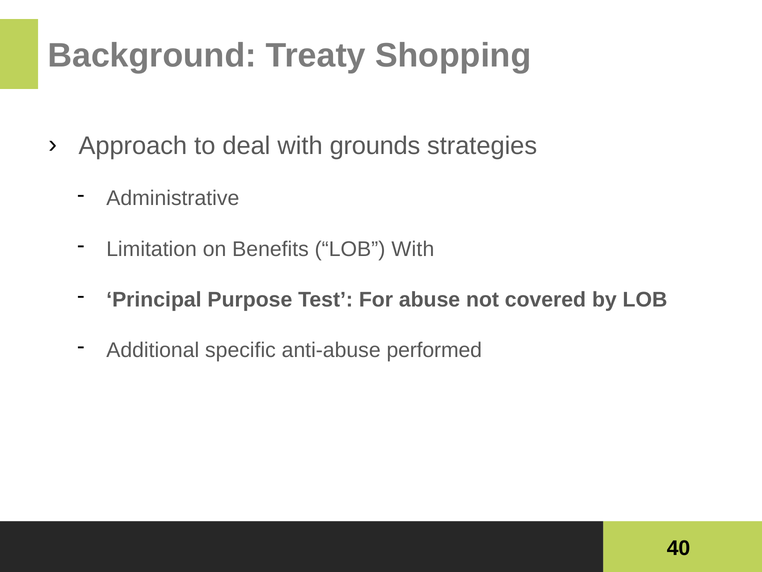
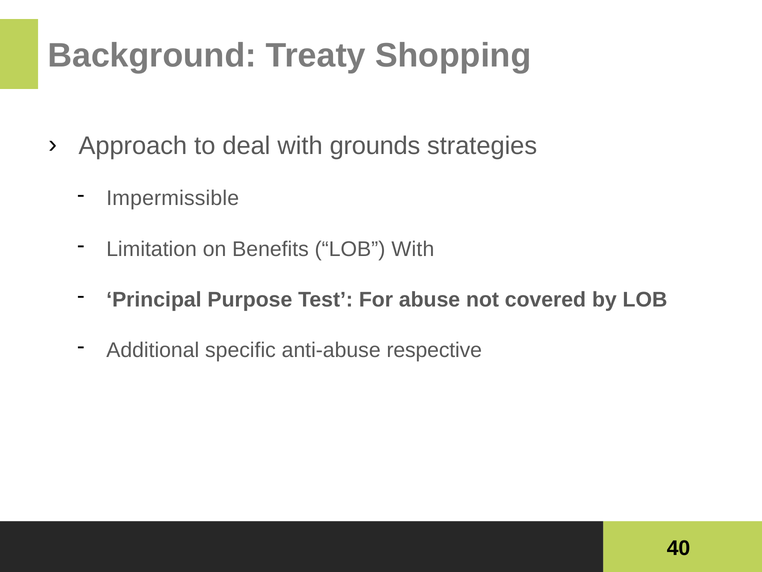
Administrative: Administrative -> Impermissible
performed: performed -> respective
